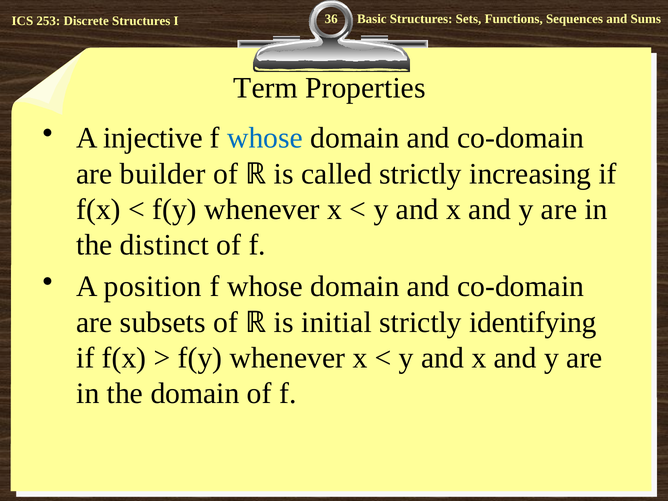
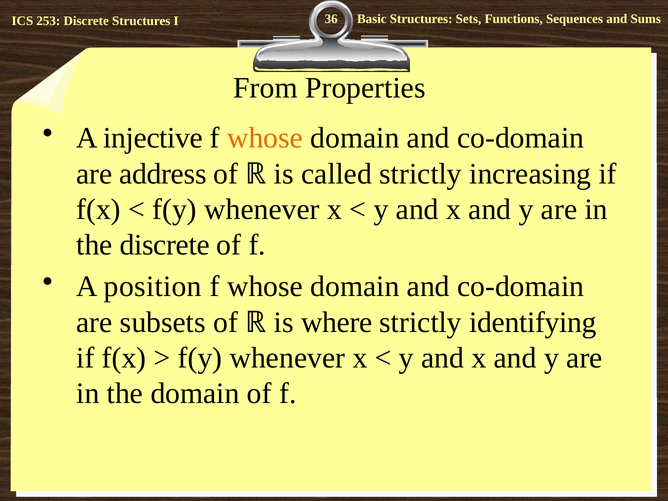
Term: Term -> From
whose at (265, 138) colour: blue -> orange
builder: builder -> address
the distinct: distinct -> discrete
initial: initial -> where
